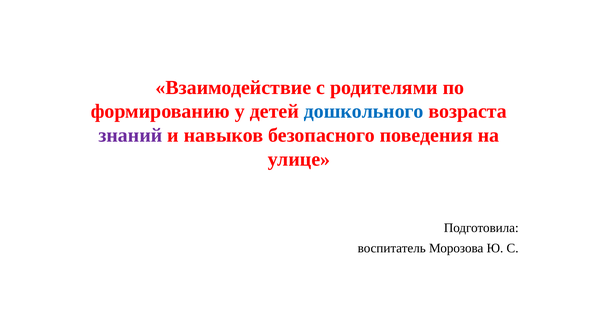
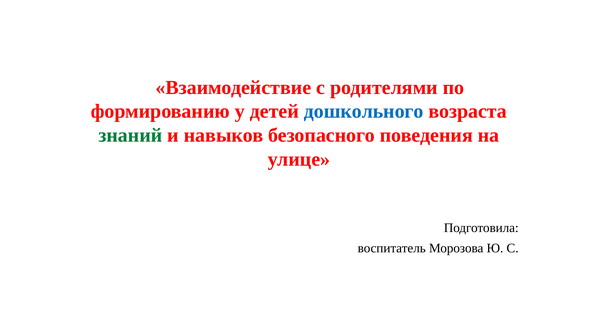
знаний colour: purple -> green
